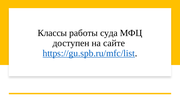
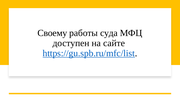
Классы: Классы -> Своему
